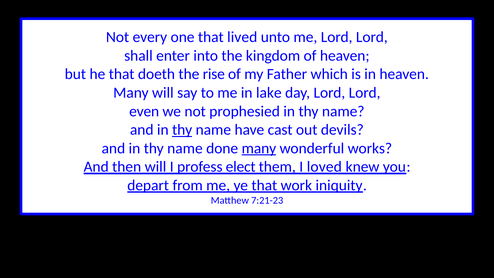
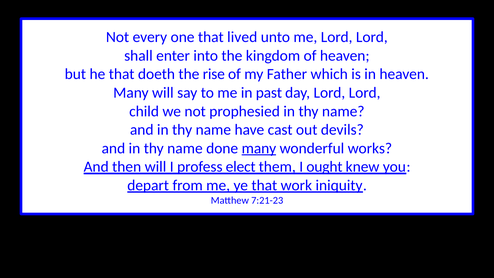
lake: lake -> past
even: even -> child
thy at (182, 130) underline: present -> none
loved: loved -> ought
